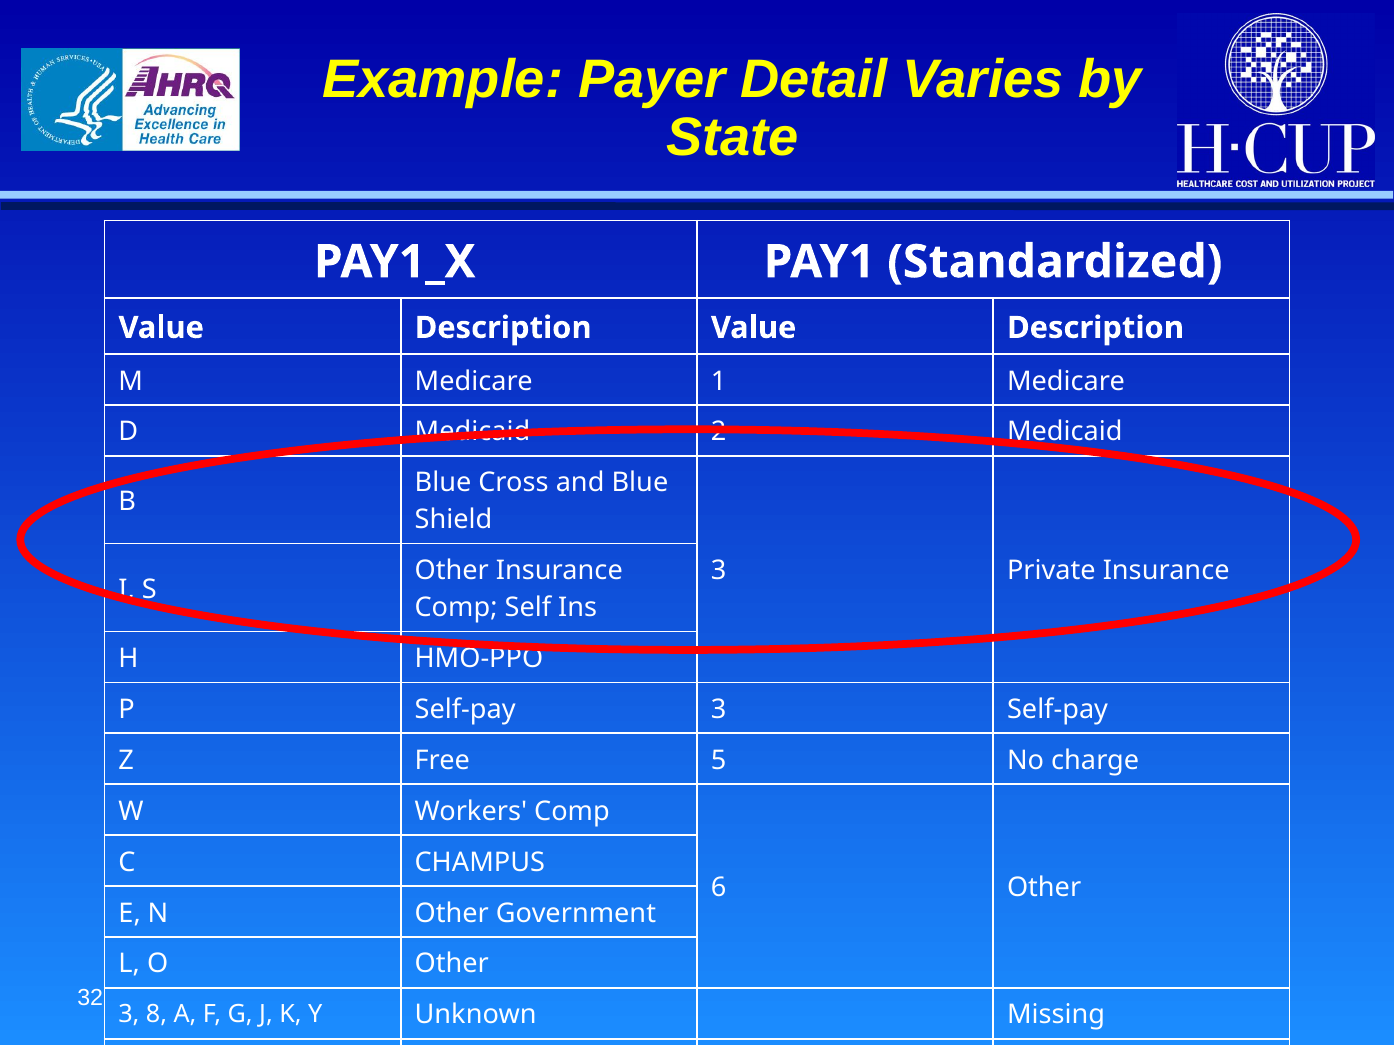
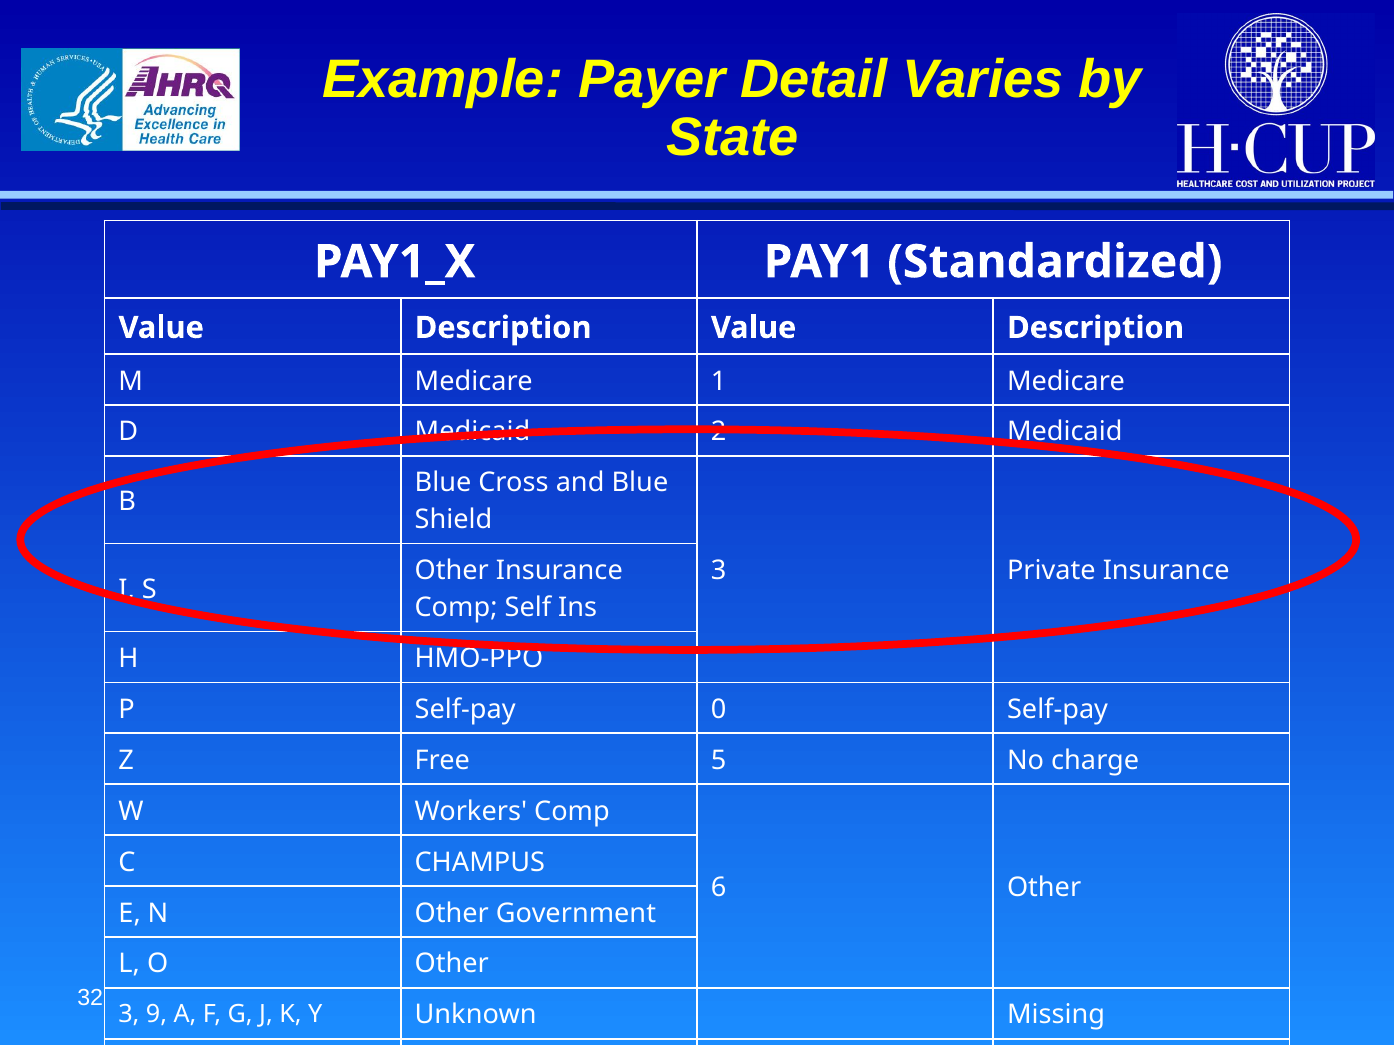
Self-pay 3: 3 -> 0
8: 8 -> 9
